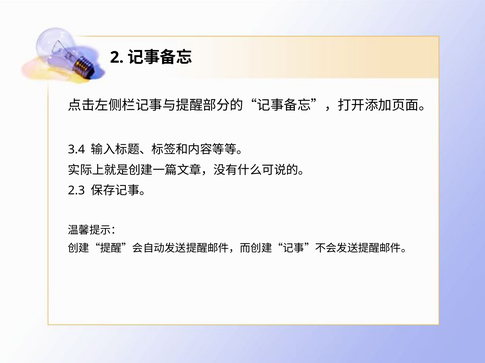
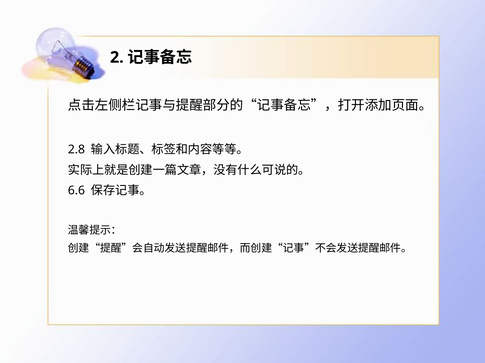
3.4: 3.4 -> 2.8
2.3: 2.3 -> 6.6
